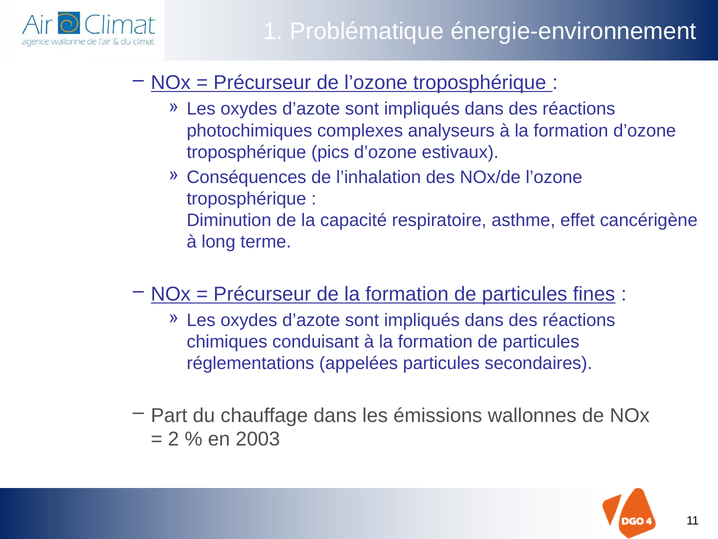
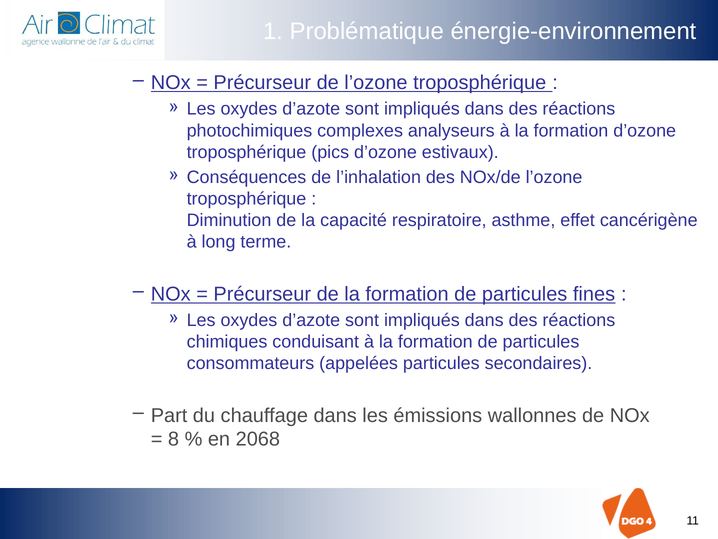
réglementations: réglementations -> consommateurs
2: 2 -> 8
2003: 2003 -> 2068
